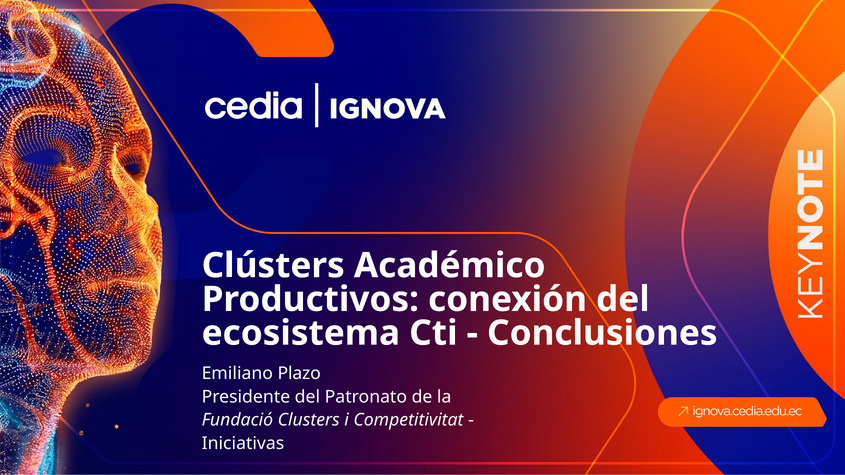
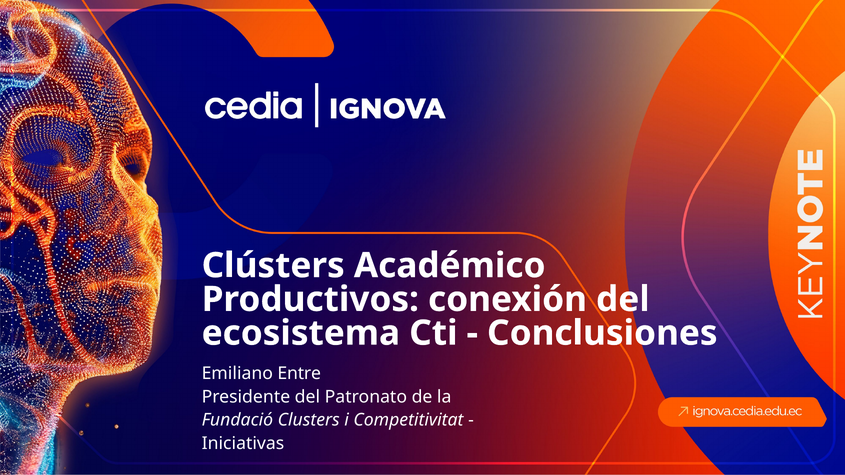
Plazo: Plazo -> Entre
